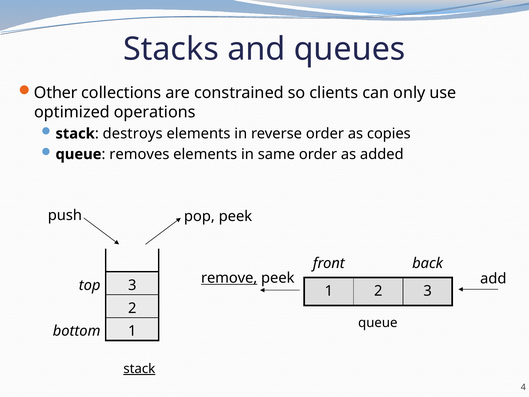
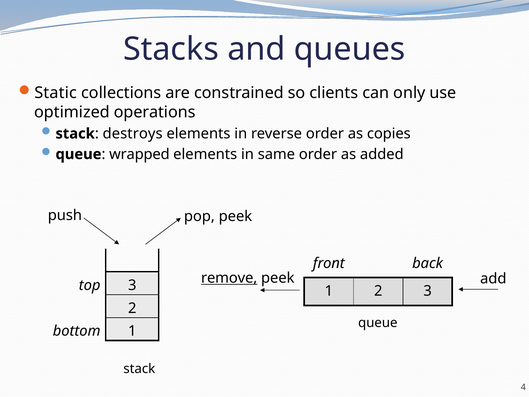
Other: Other -> Static
removes: removes -> wrapped
stack at (139, 369) underline: present -> none
